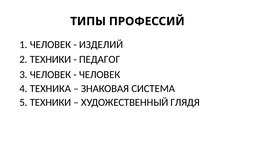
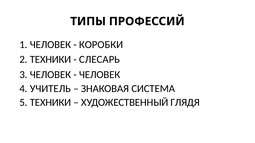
ИЗДЕЛИЙ: ИЗДЕЛИЙ -> КОРОБКИ
ПЕДАГОГ: ПЕДАГОГ -> СЛЕСАРЬ
ТЕХНИКА: ТЕХНИКА -> УЧИТЕЛЬ
